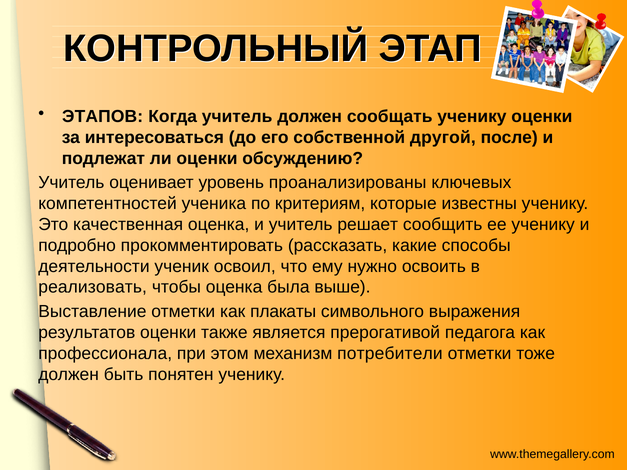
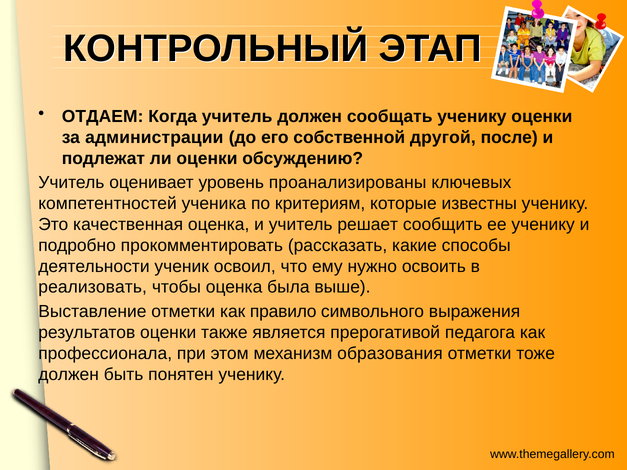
ЭТАПОВ: ЭТАПОВ -> ОТДАЕМ
интересоваться: интересоваться -> администрации
плакаты: плакаты -> правило
потребители: потребители -> образования
